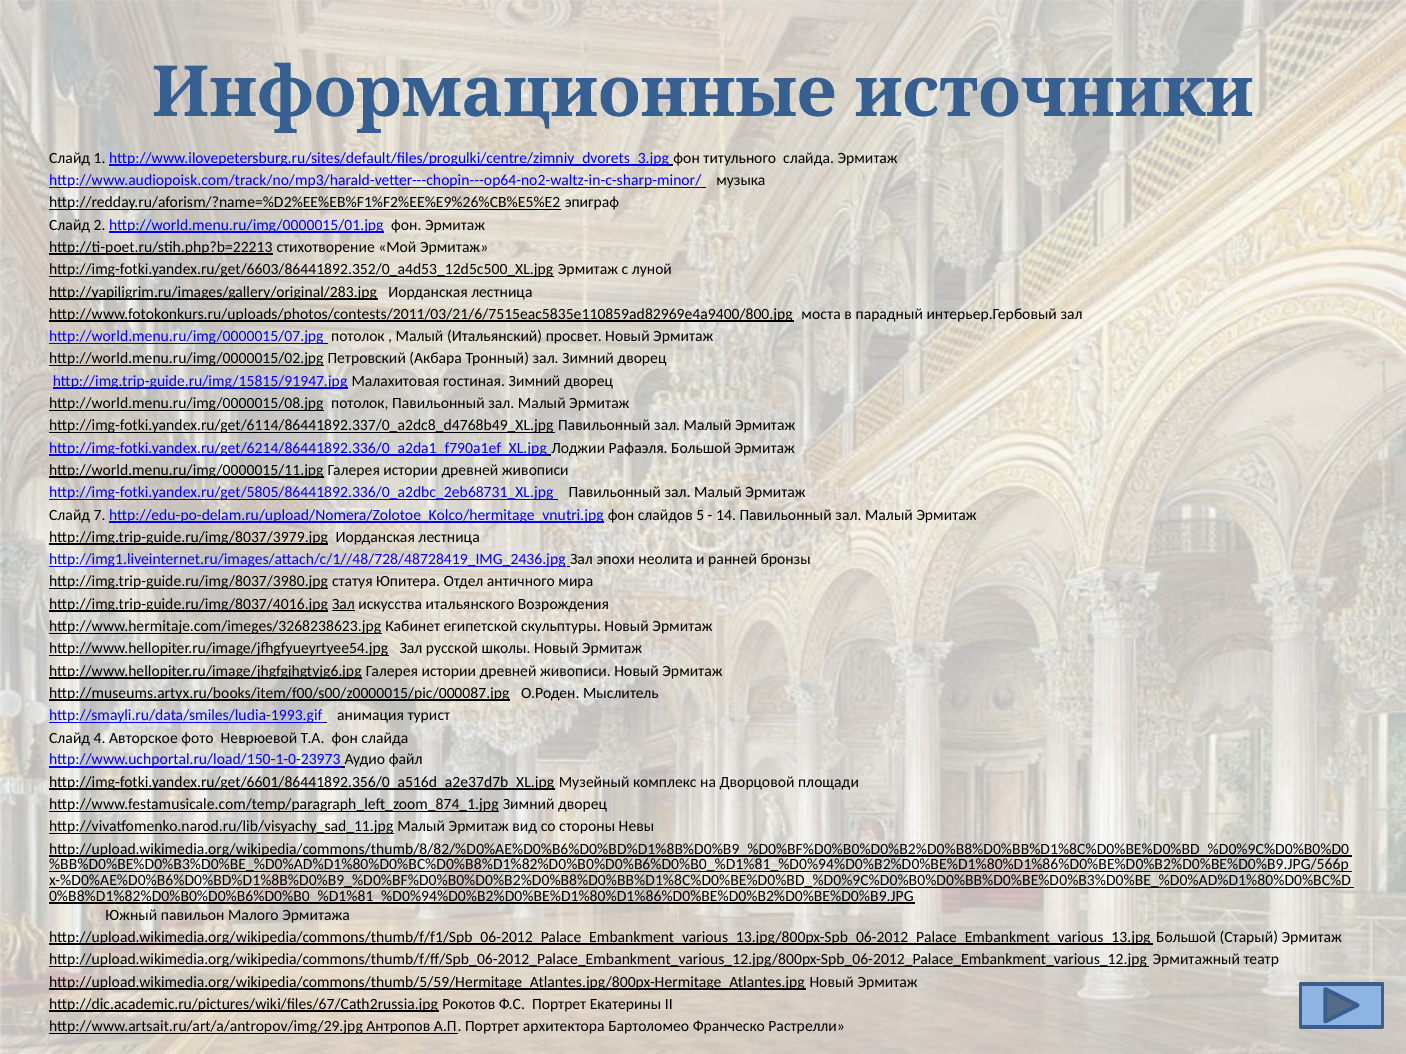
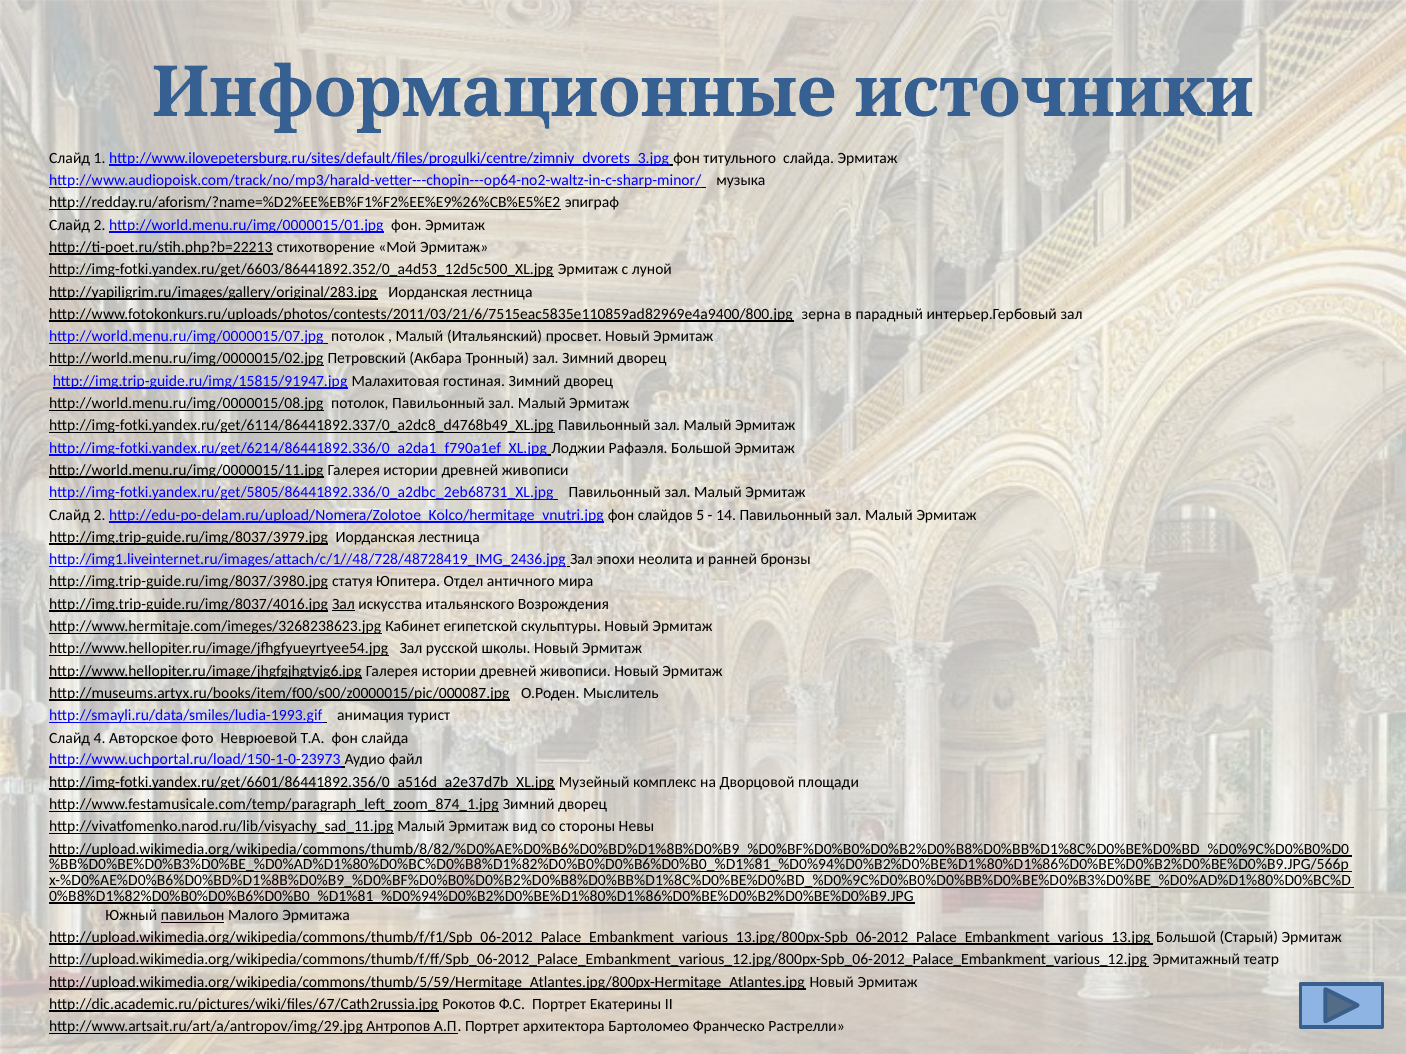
моста: моста -> зерна
7 at (100, 515): 7 -> 2
павильон underline: none -> present
